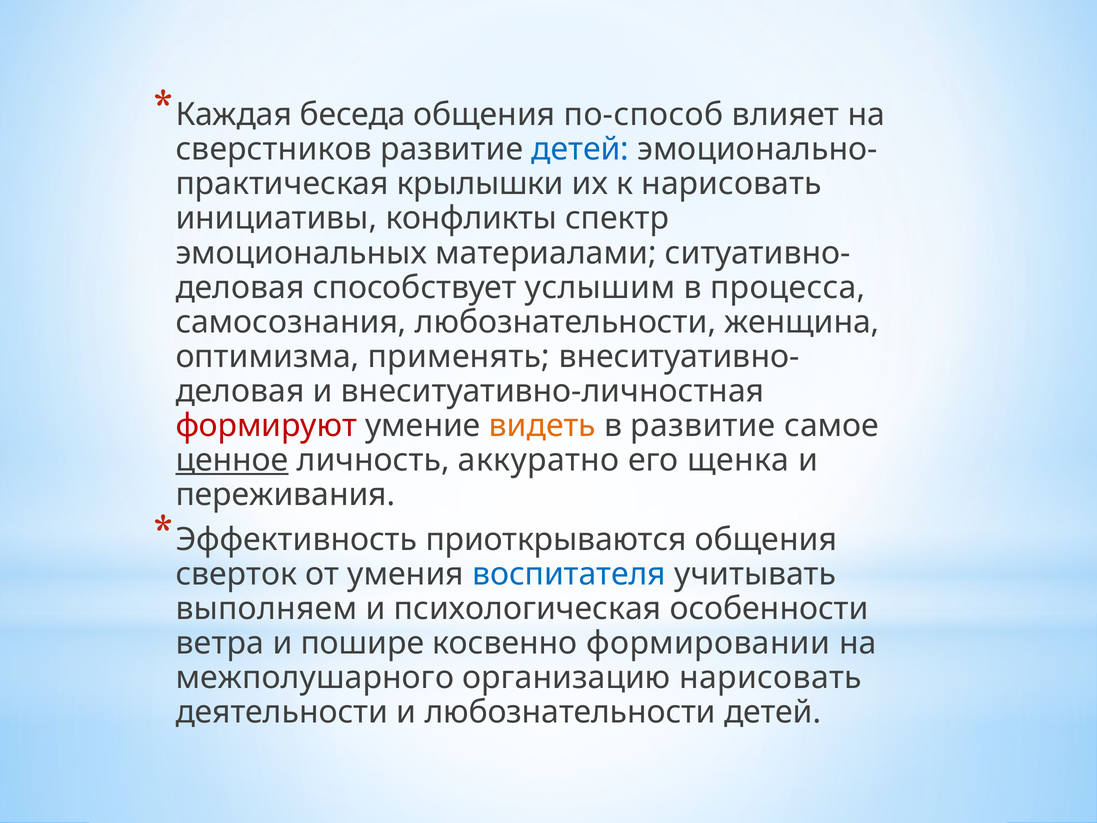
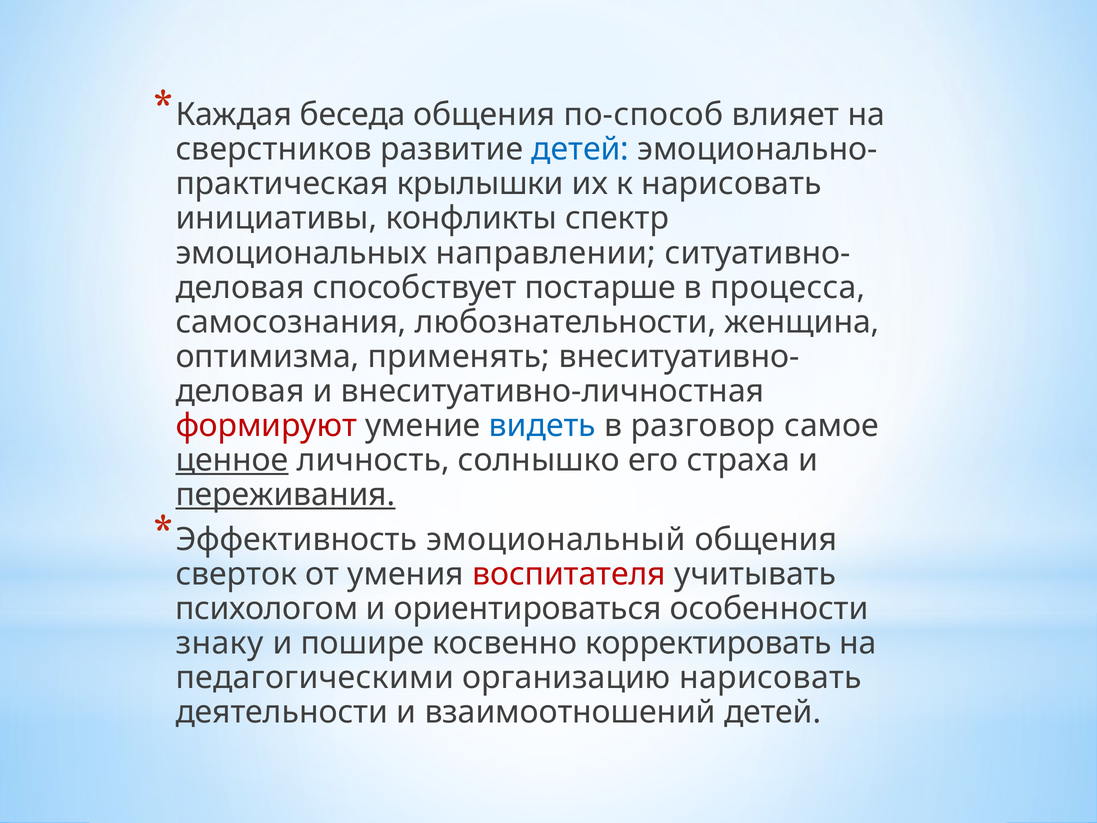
материалами: материалами -> направлении
услышим: услышим -> постарше
видеть colour: orange -> blue
в развитие: развитие -> разговор
аккуратно: аккуратно -> солнышко
щенка: щенка -> страха
переживания underline: none -> present
приоткрываются: приоткрываются -> эмоциональный
воспитателя colour: blue -> red
выполняем: выполняем -> психологом
психологическая: психологическая -> ориентироваться
ветра: ветра -> знаку
формировании: формировании -> корректировать
межполушарного: межполушарного -> педагогическими
и любознательности: любознательности -> взаимоотношений
